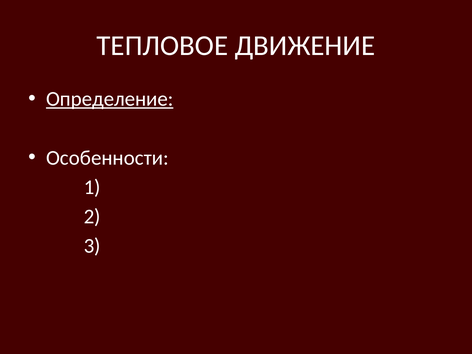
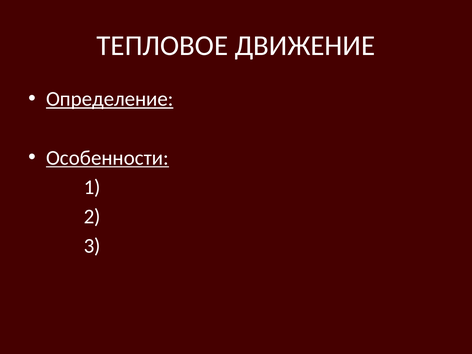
Особенности underline: none -> present
